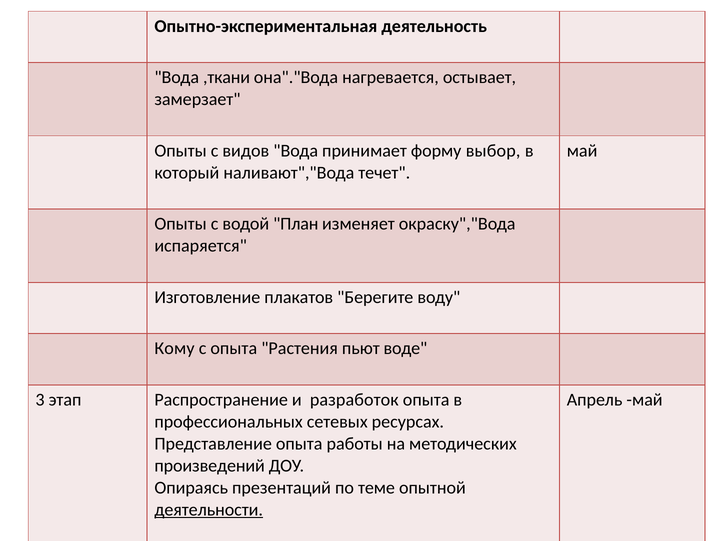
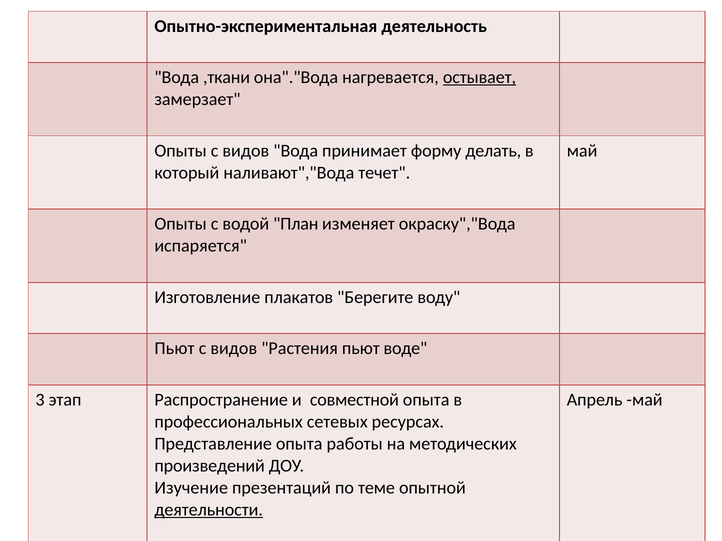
остывает underline: none -> present
выбор: выбор -> делать
Кому at (174, 349): Кому -> Пьют
опыта at (234, 349): опыта -> видов
разработок: разработок -> совместной
Опираясь: Опираясь -> Изучение
